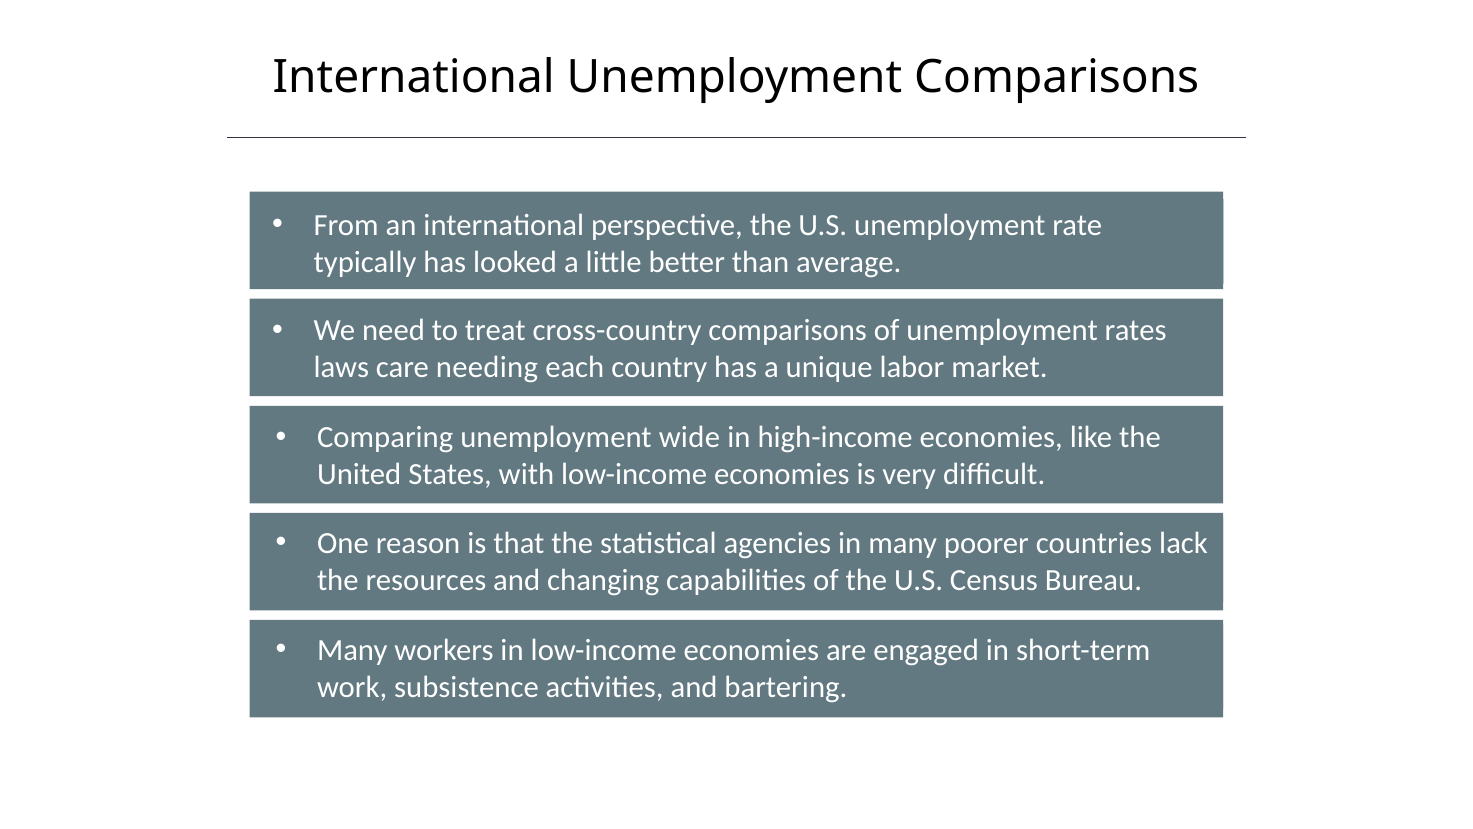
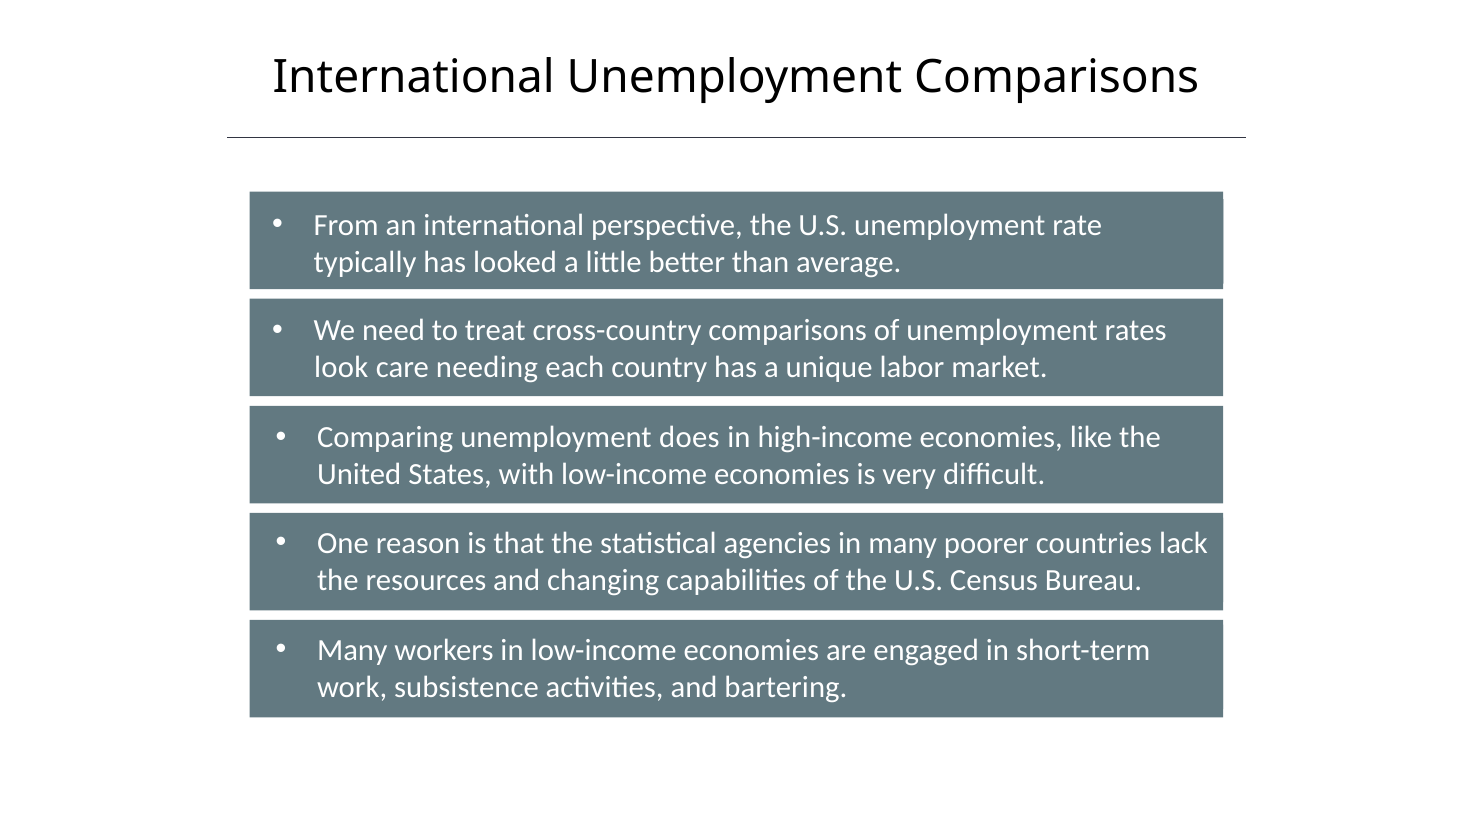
laws: laws -> look
wide: wide -> does
